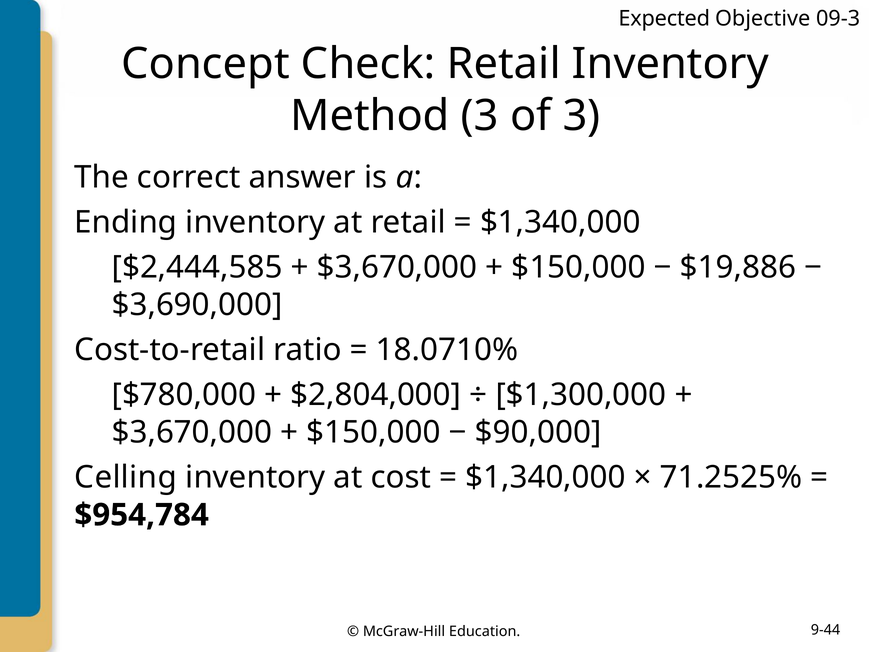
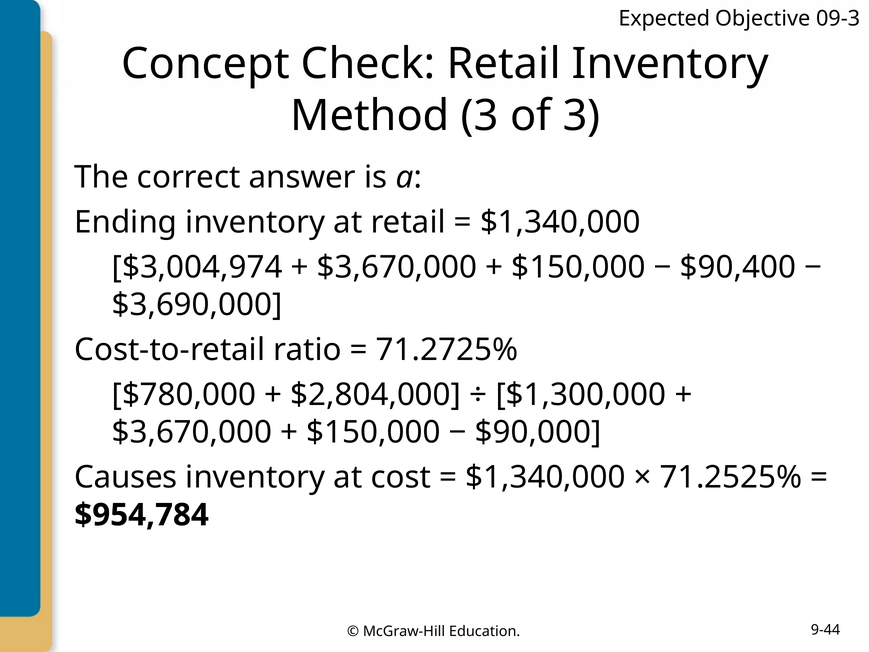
$2,444,585: $2,444,585 -> $3,004,974
$19,886: $19,886 -> $90,400
18.0710%: 18.0710% -> 71.2725%
Celling: Celling -> Causes
